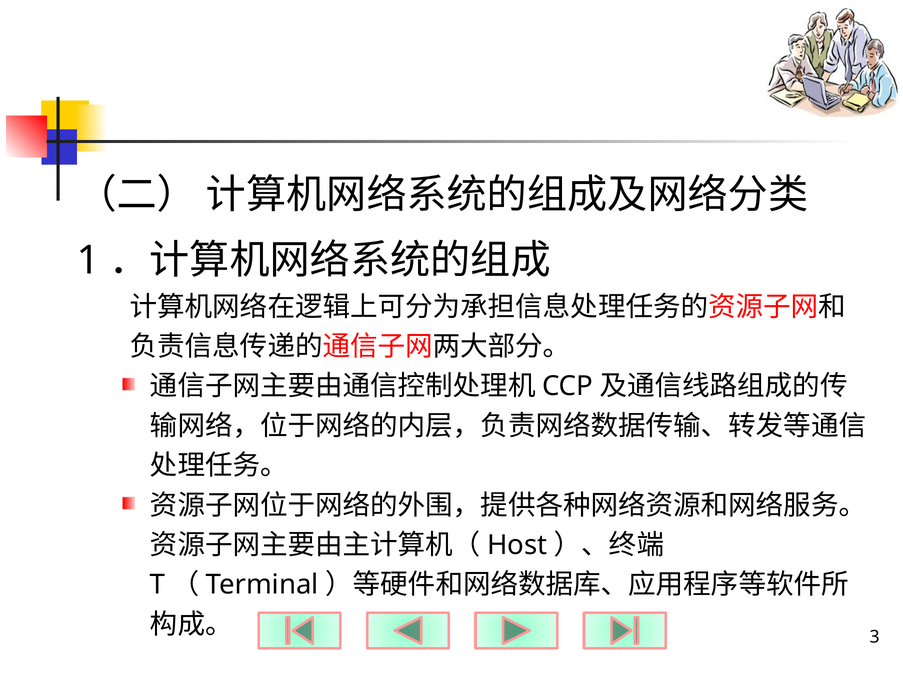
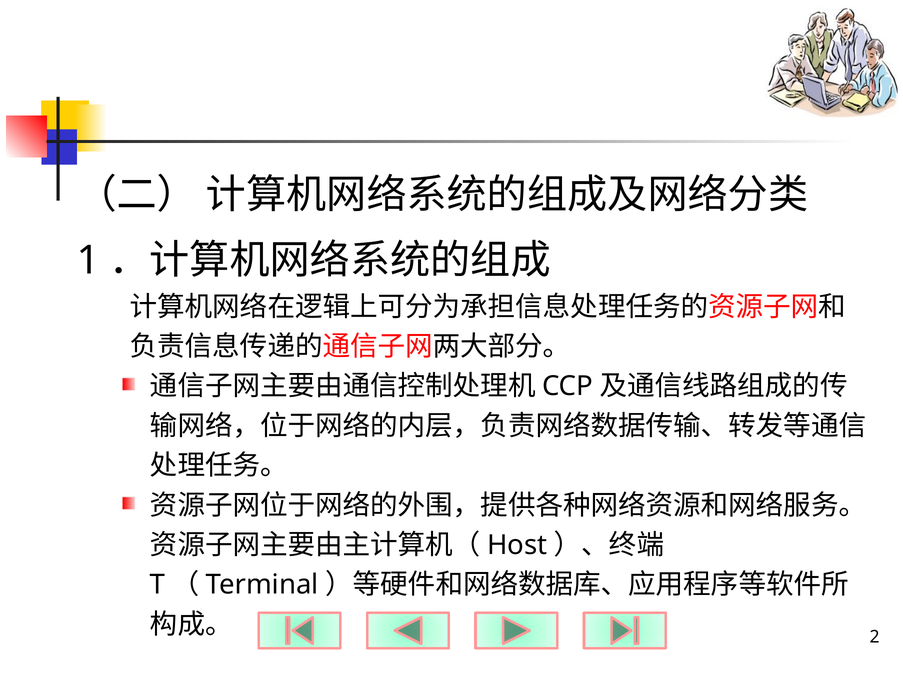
3: 3 -> 2
